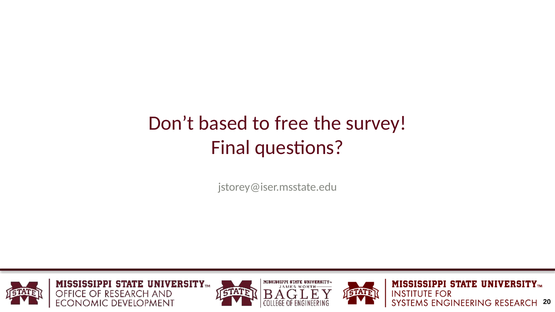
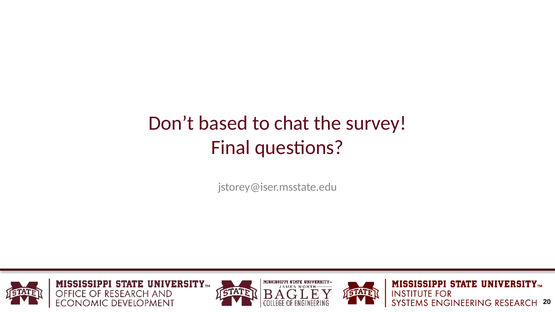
free: free -> chat
